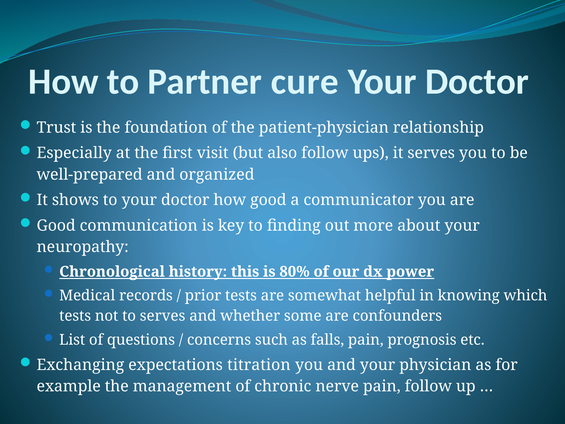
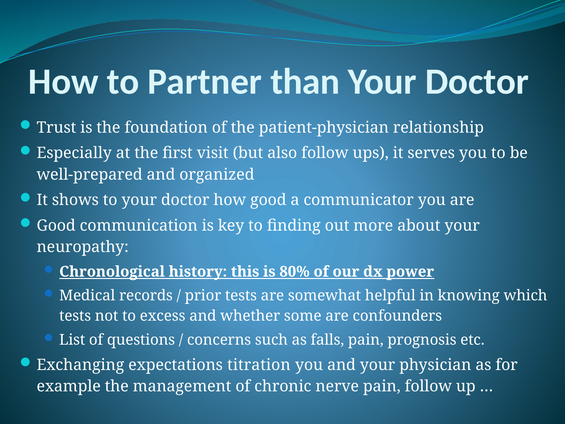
cure: cure -> than
to serves: serves -> excess
